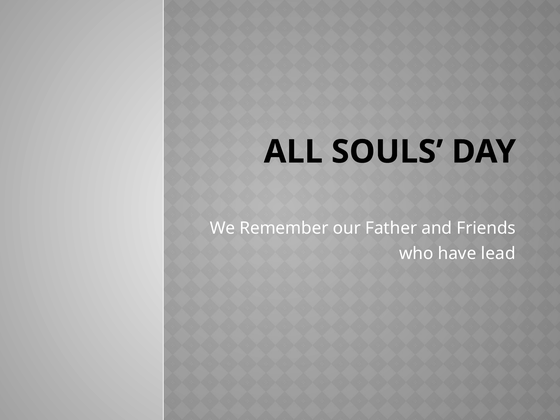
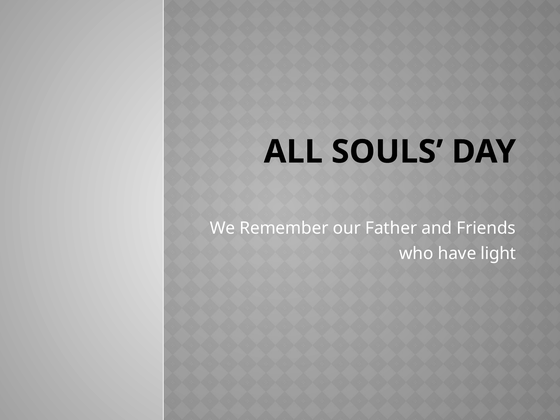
lead: lead -> light
